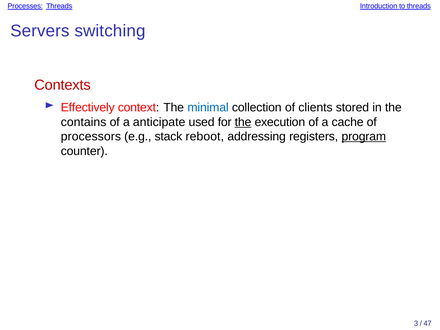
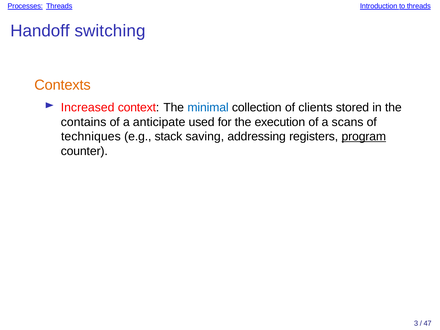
Servers: Servers -> Handoff
Contexts colour: red -> orange
Effectively: Effectively -> Increased
the at (243, 122) underline: present -> none
cache: cache -> scans
processors: processors -> techniques
reboot: reboot -> saving
